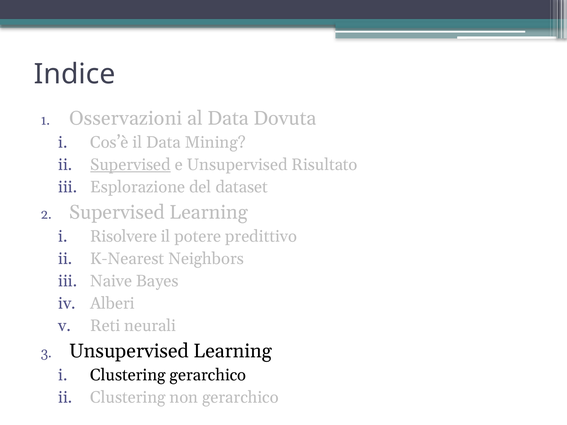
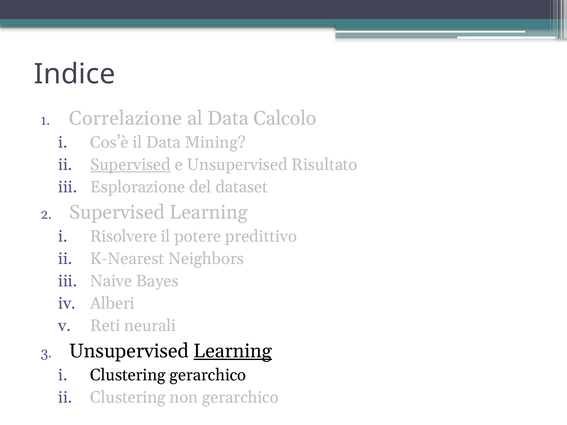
Osservazioni: Osservazioni -> Correlazione
Dovuta: Dovuta -> Calcolo
Learning at (233, 351) underline: none -> present
